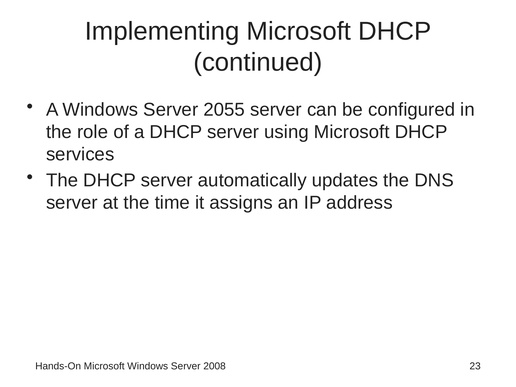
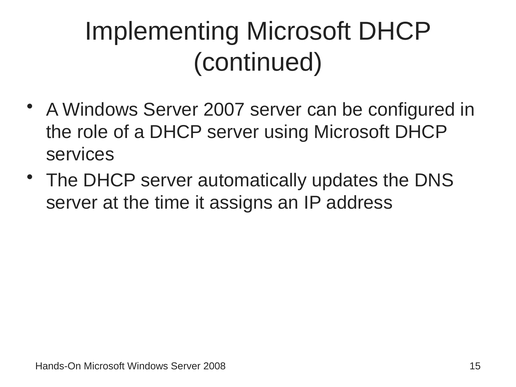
2055: 2055 -> 2007
23: 23 -> 15
